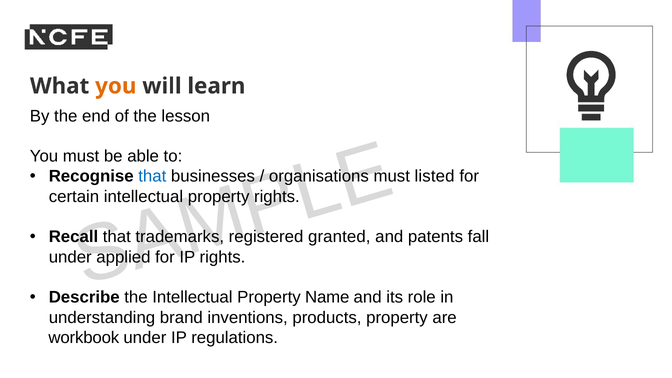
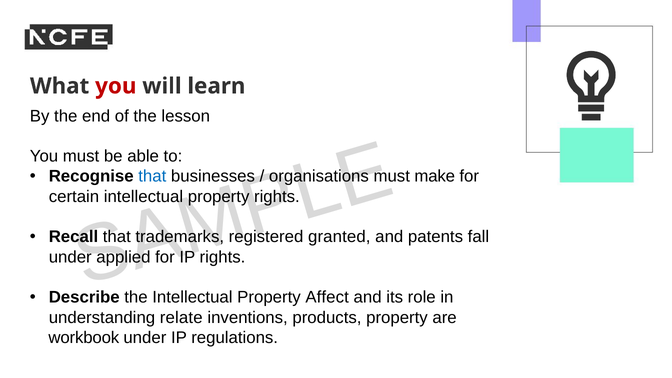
you at (116, 86) colour: orange -> red
listed: listed -> make
Name: Name -> Affect
brand: brand -> relate
